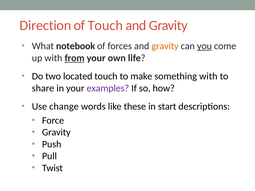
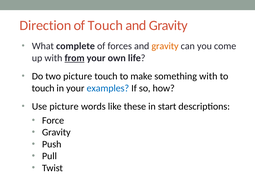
notebook: notebook -> complete
you underline: present -> none
two located: located -> picture
share at (43, 88): share -> touch
examples colour: purple -> blue
Use change: change -> picture
